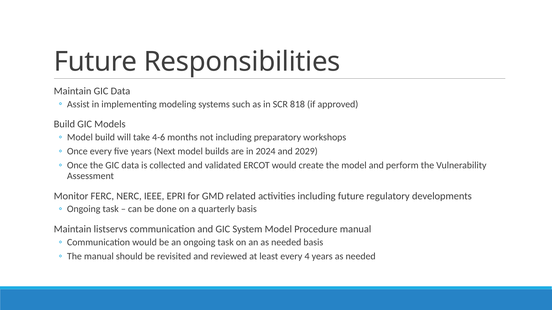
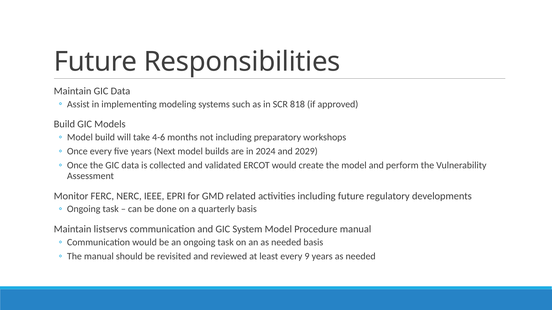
4: 4 -> 9
